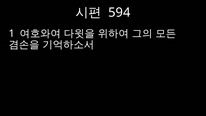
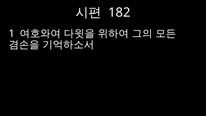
594: 594 -> 182
